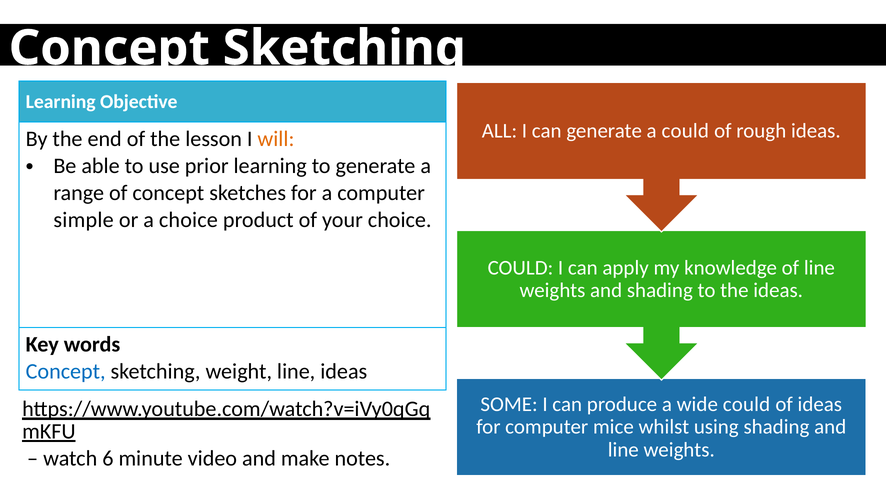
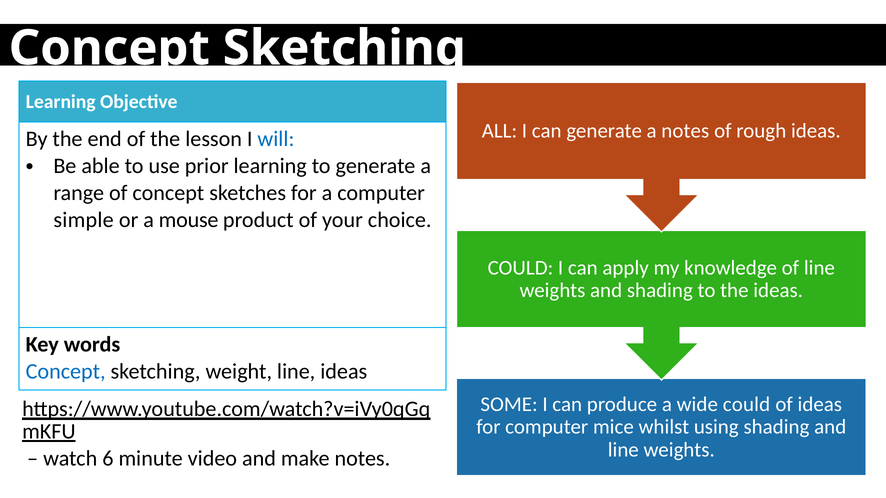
a could: could -> notes
will colour: orange -> blue
a choice: choice -> mouse
